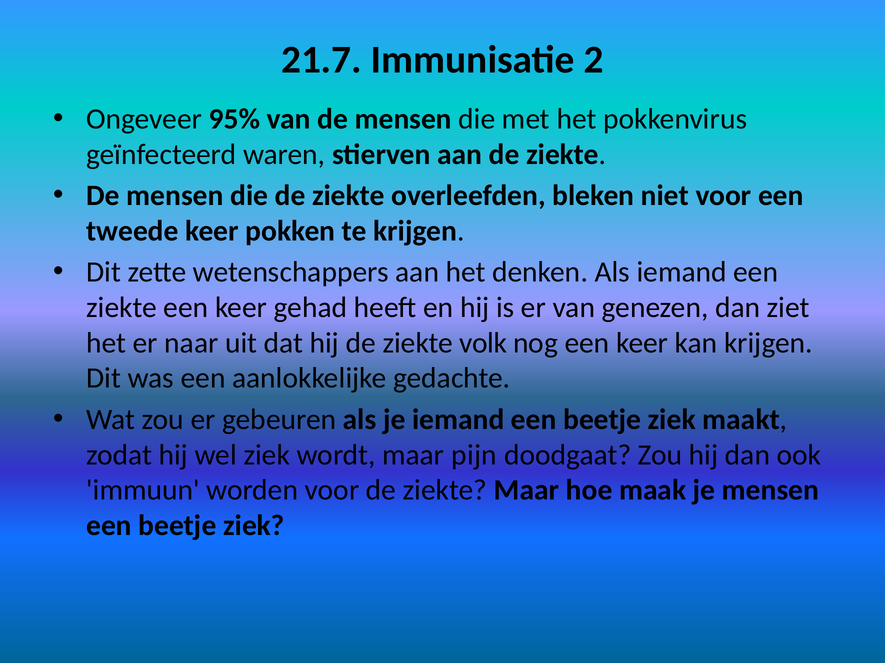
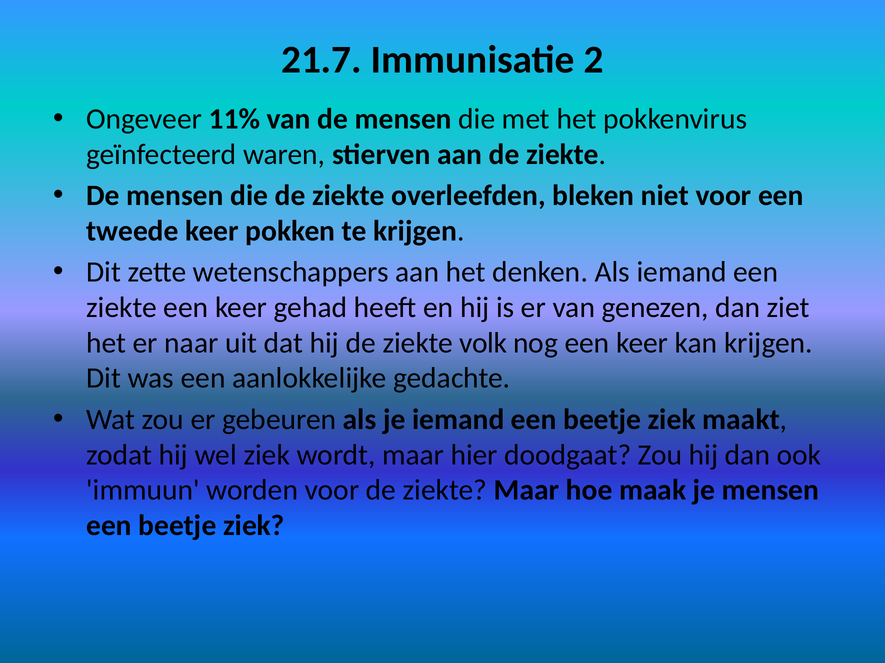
95%: 95% -> 11%
pijn: pijn -> hier
